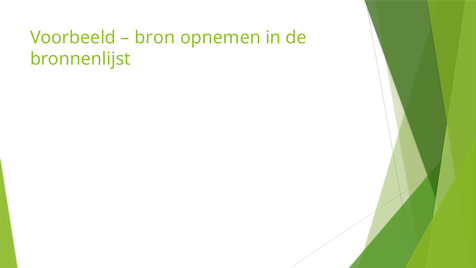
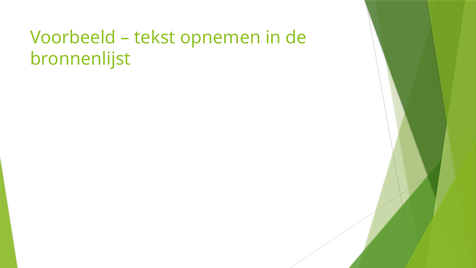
bron: bron -> tekst
